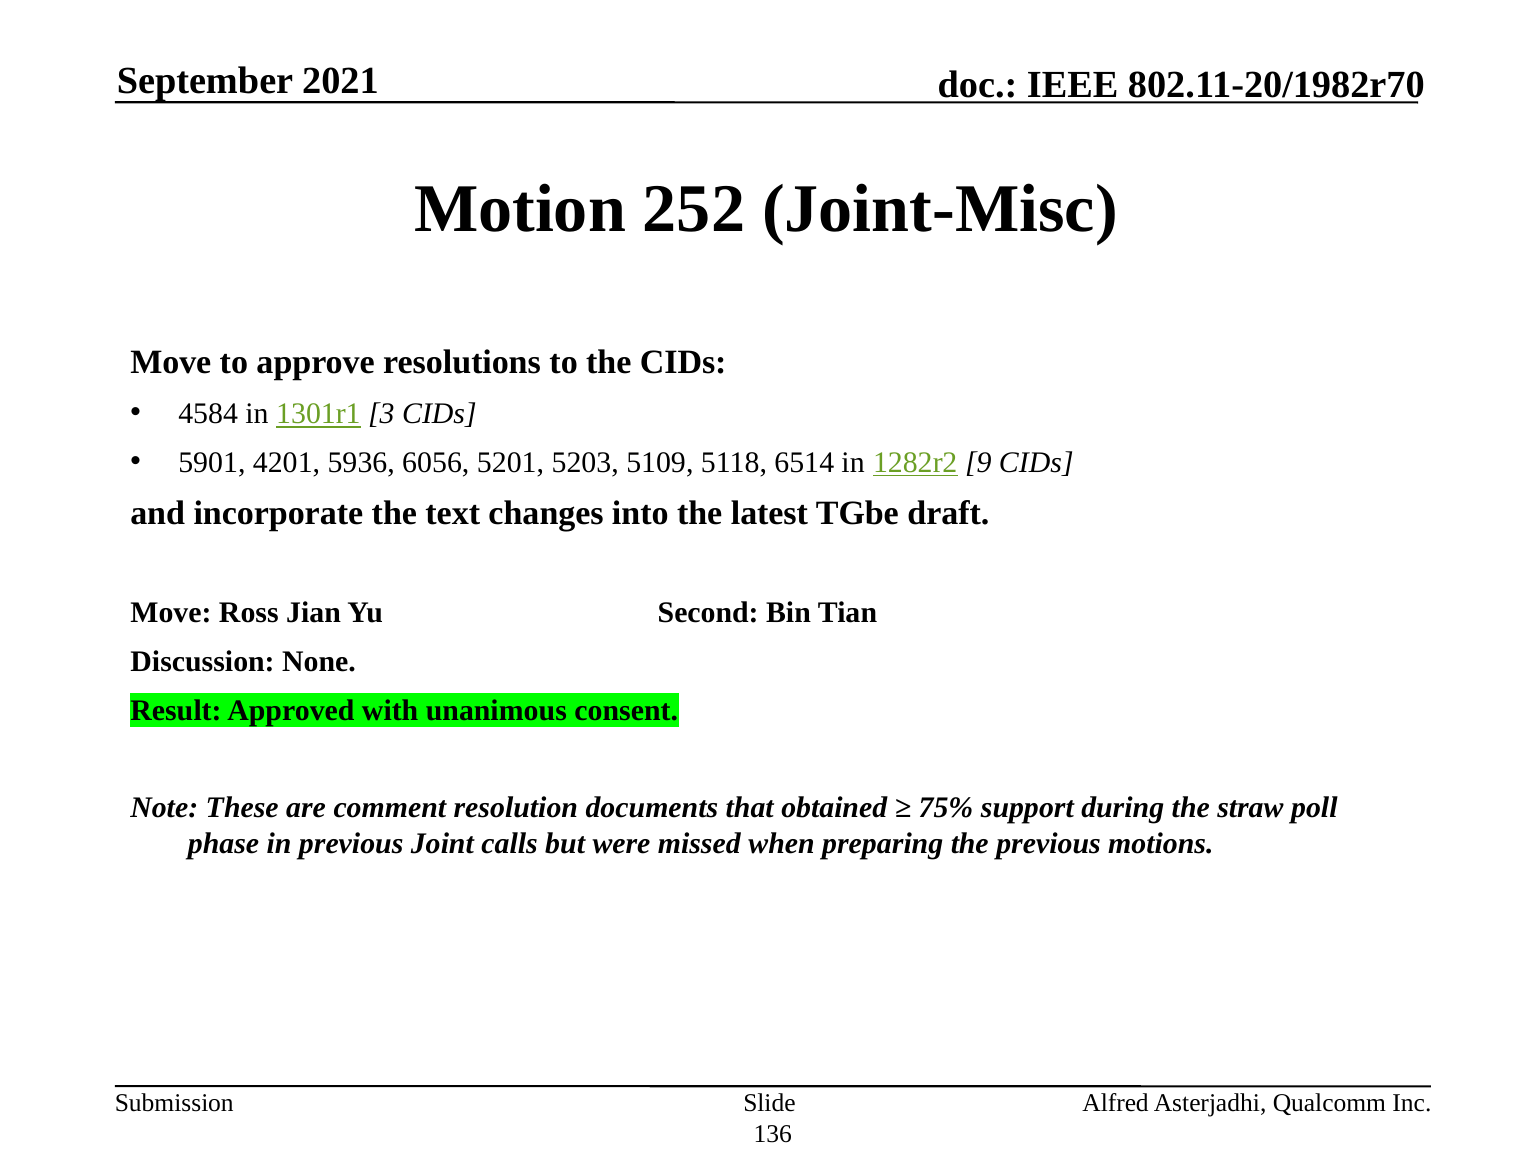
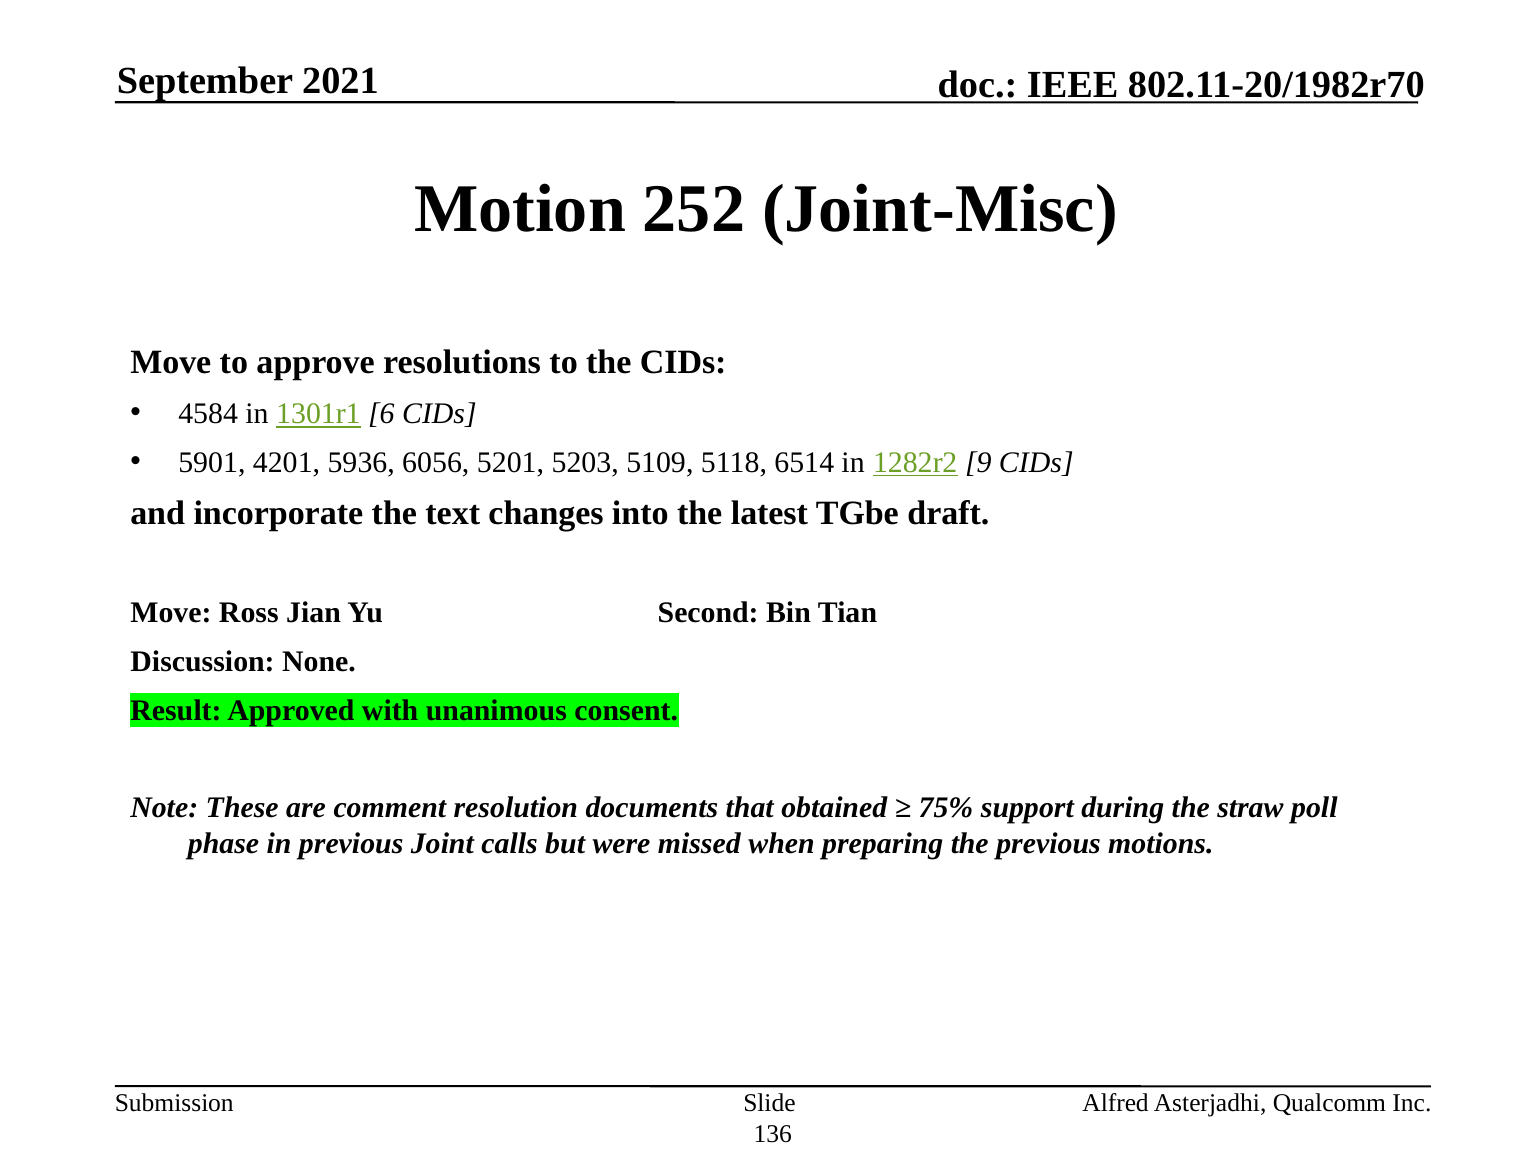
3: 3 -> 6
